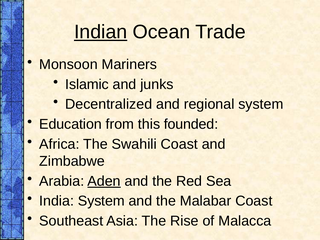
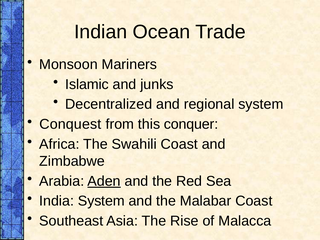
Indian underline: present -> none
Education: Education -> Conquest
founded: founded -> conquer
